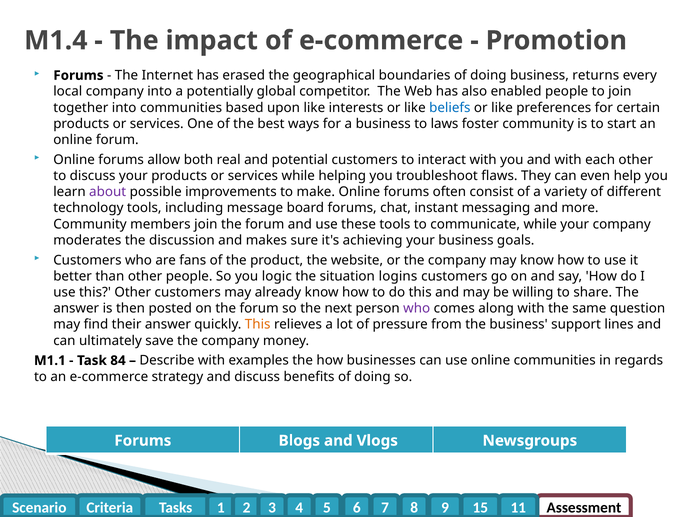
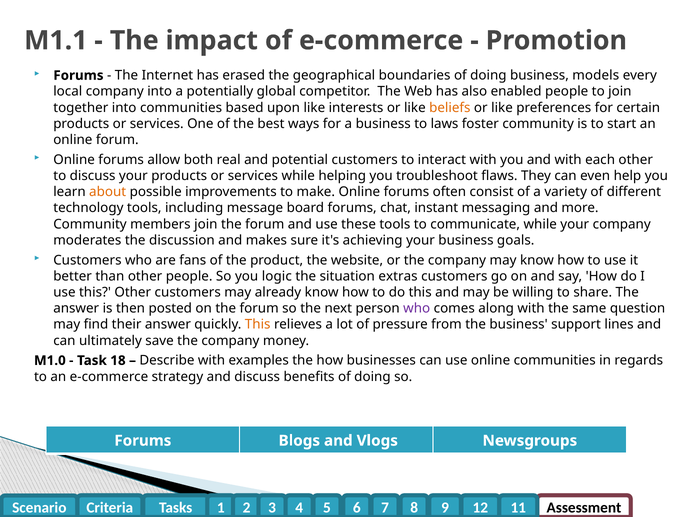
M1.4: M1.4 -> M1.1
returns: returns -> models
beliefs colour: blue -> orange
about colour: purple -> orange
logins: logins -> extras
M1.1: M1.1 -> M1.0
84: 84 -> 18
15: 15 -> 12
